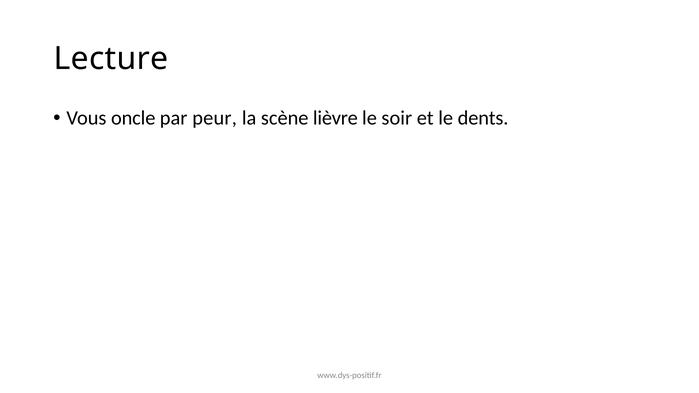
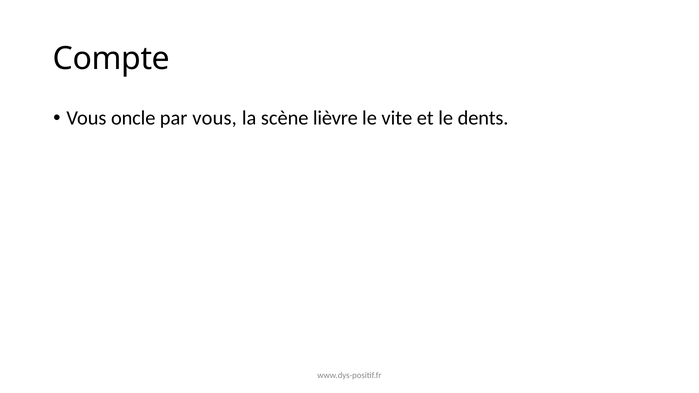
Lecture: Lecture -> Compte
par peur: peur -> vous
soir: soir -> vite
